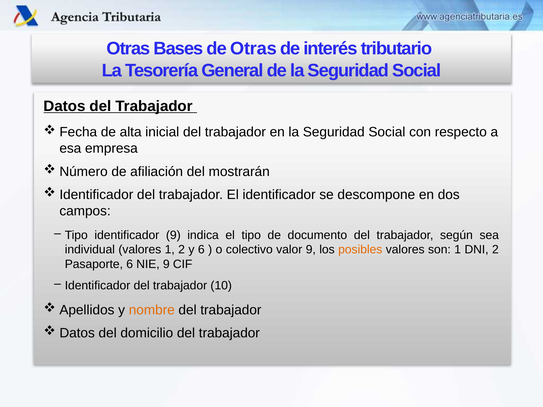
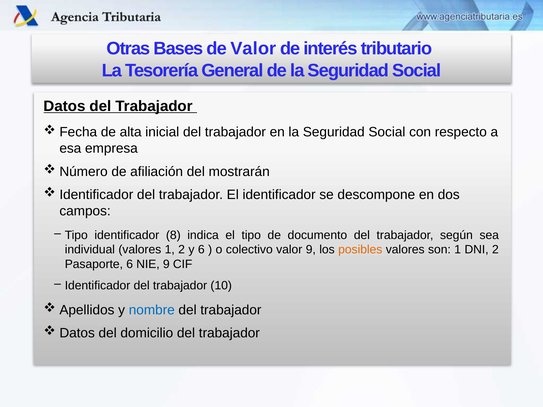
de Otras: Otras -> Valor
identificador 9: 9 -> 8
nombre colour: orange -> blue
